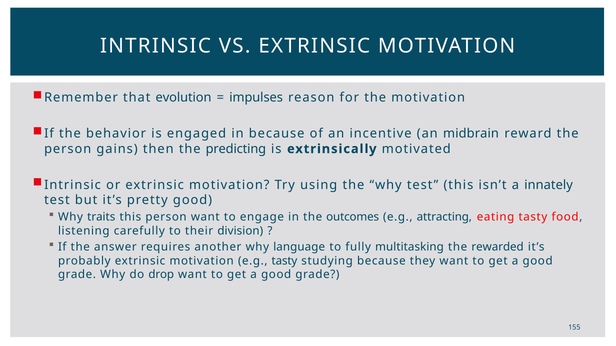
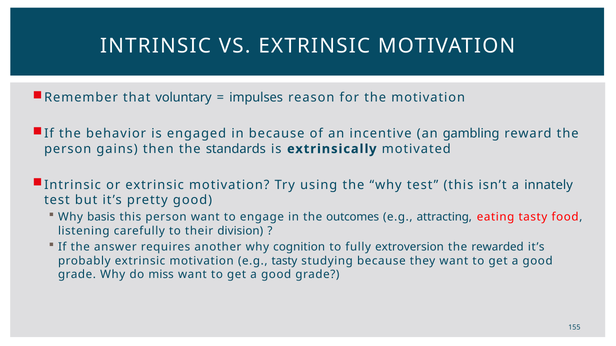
evolution: evolution -> voluntary
midbrain: midbrain -> gambling
predicting: predicting -> standards
traits: traits -> basis
language: language -> cognition
multitasking: multitasking -> extroversion
drop: drop -> miss
